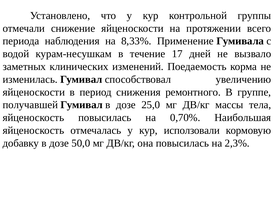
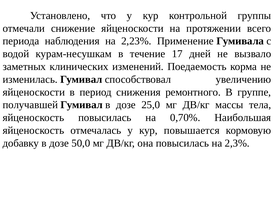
8,33%: 8,33% -> 2,23%
исползовали: исползовали -> повышается
